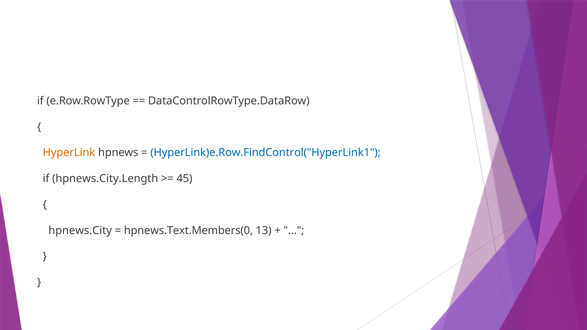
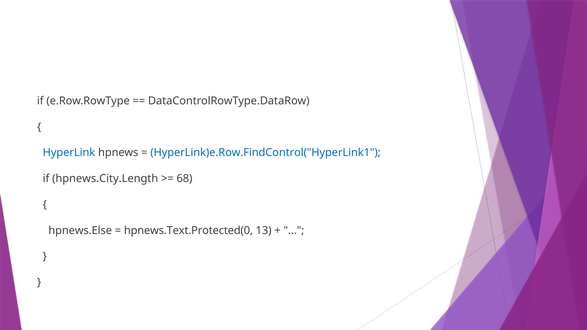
HyperLink colour: orange -> blue
45: 45 -> 68
hpnews.City: hpnews.City -> hpnews.Else
hpnews.Text.Members(0: hpnews.Text.Members(0 -> hpnews.Text.Protected(0
